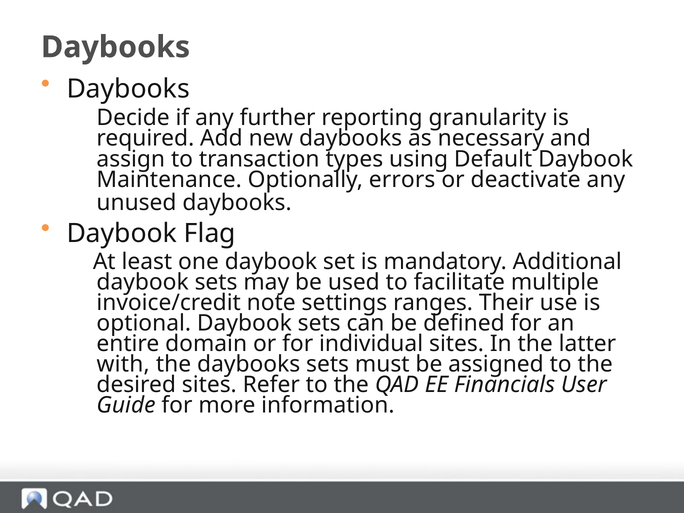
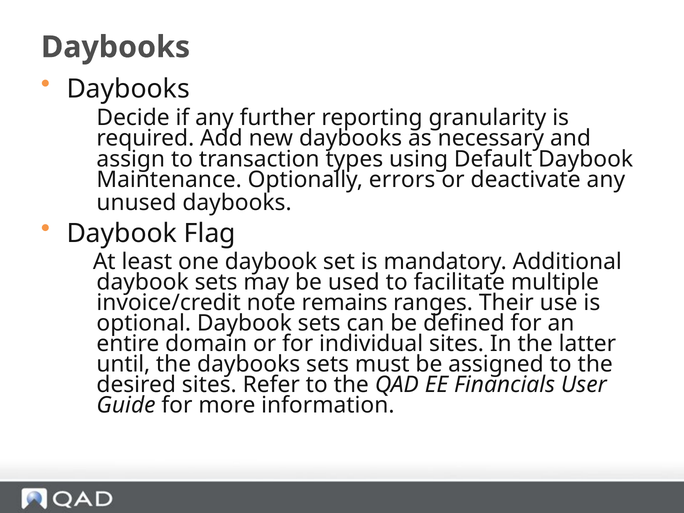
settings: settings -> remains
with: with -> until
